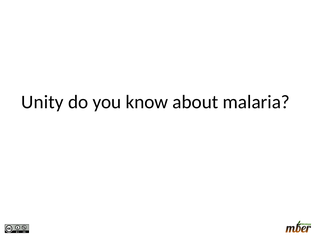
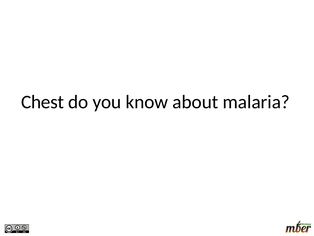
Unity: Unity -> Chest
